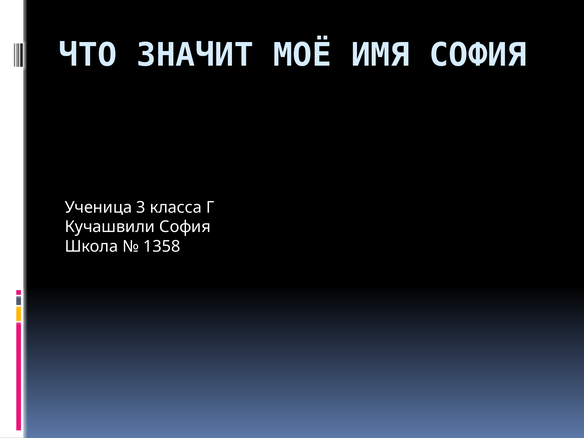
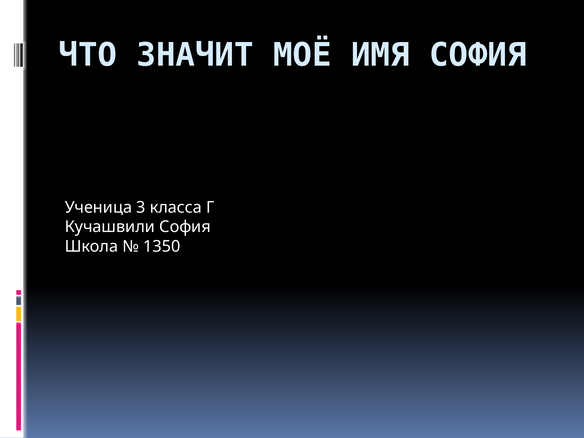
1358: 1358 -> 1350
